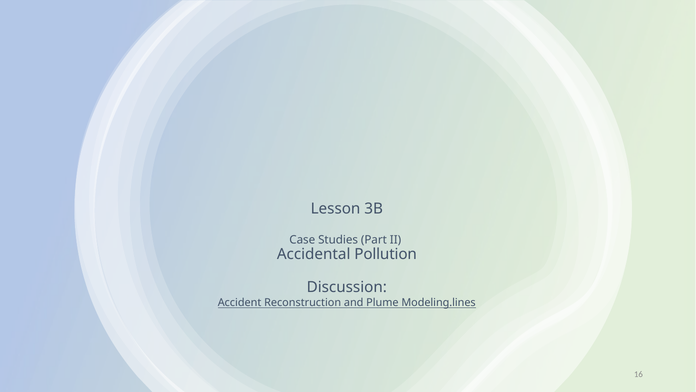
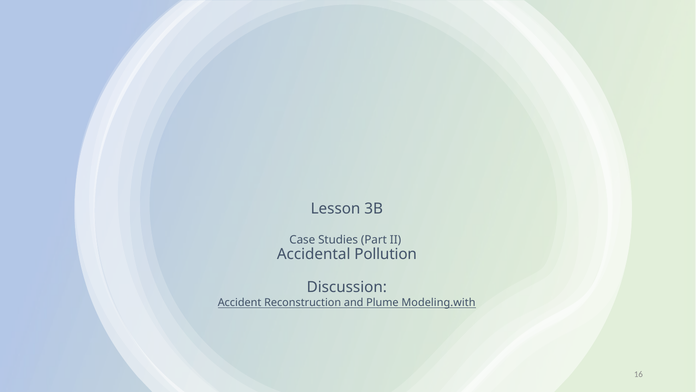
Modeling.lines: Modeling.lines -> Modeling.with
